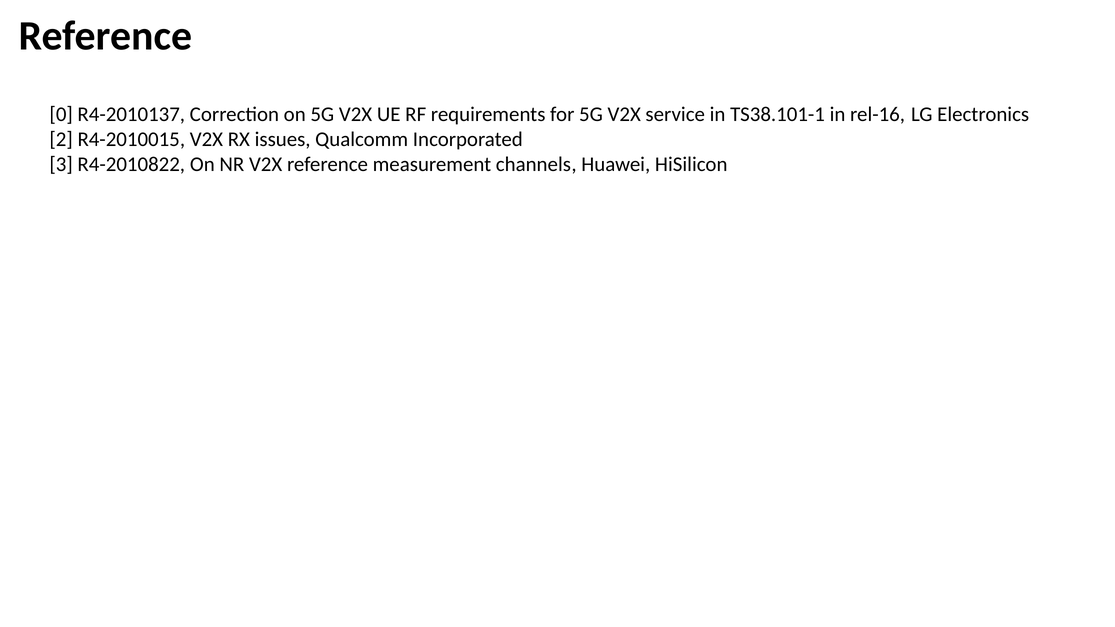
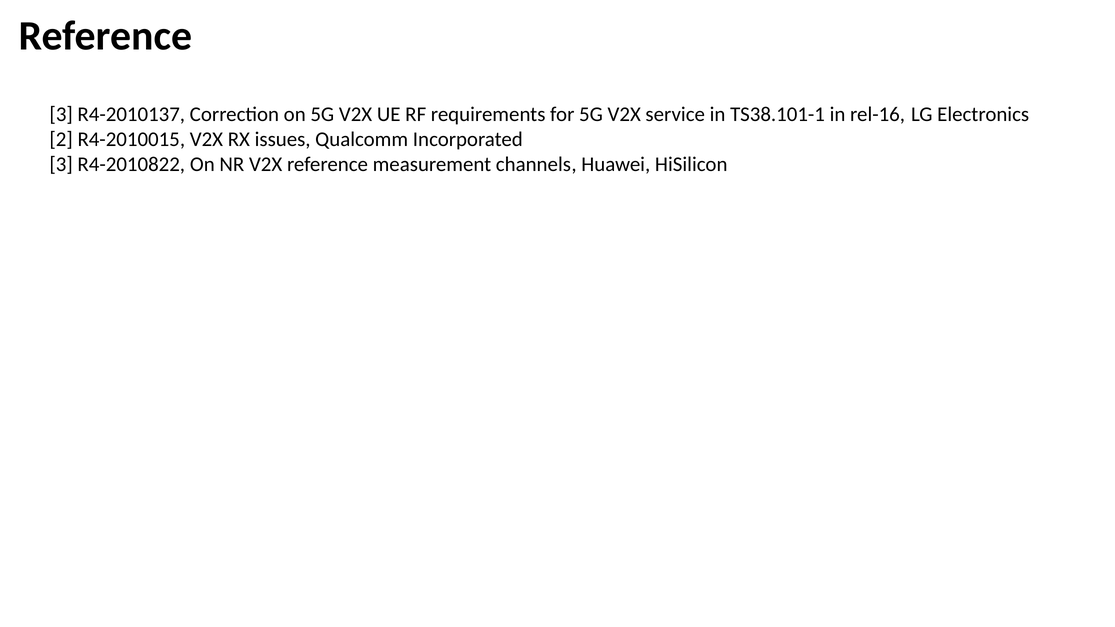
0 at (61, 114): 0 -> 3
